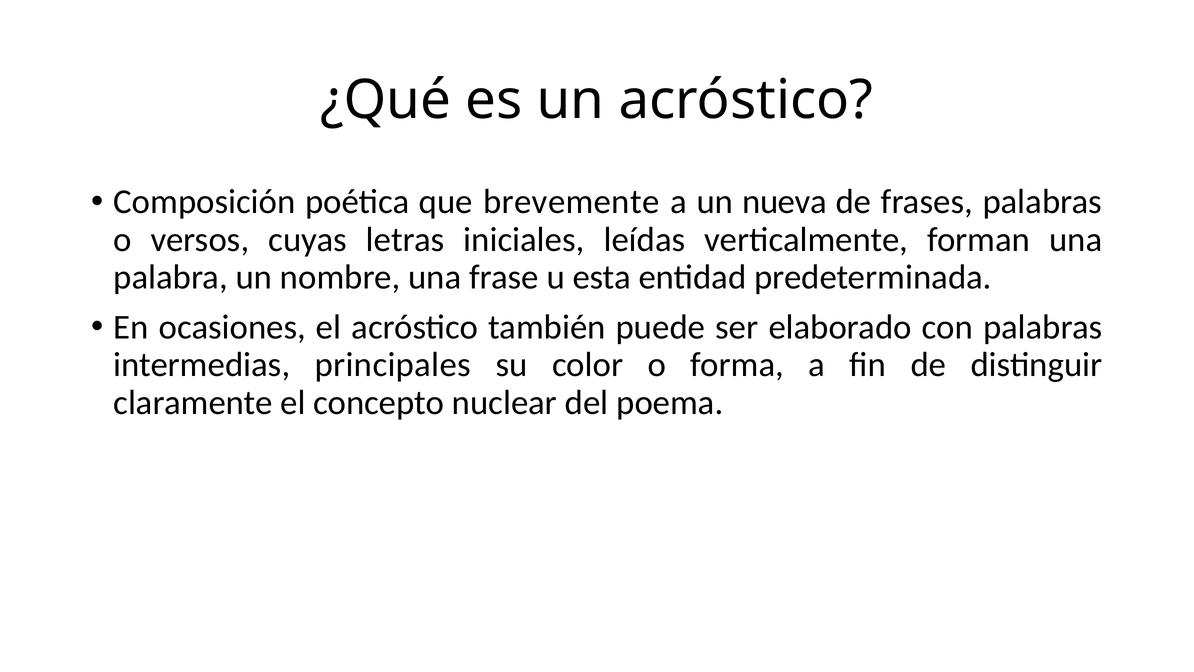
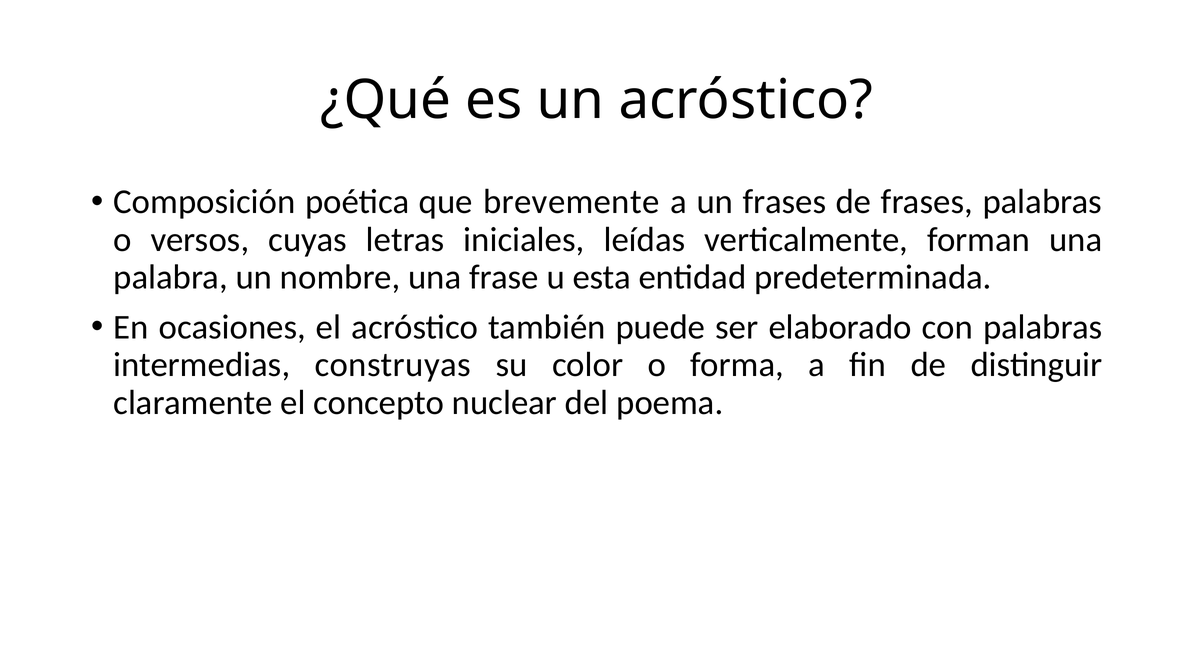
un nueva: nueva -> frases
principales: principales -> construyas
